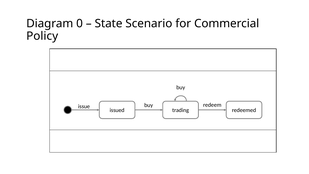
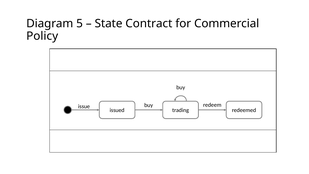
0: 0 -> 5
Scenario: Scenario -> Contract
